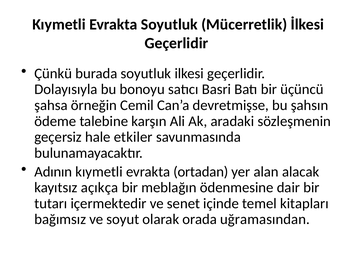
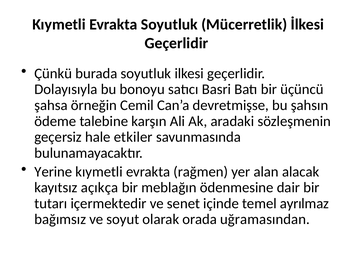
Adının: Adının -> Yerine
ortadan: ortadan -> rağmen
kitapları: kitapları -> ayrılmaz
